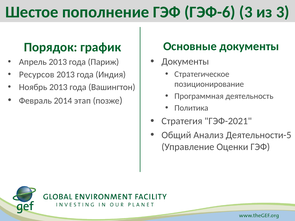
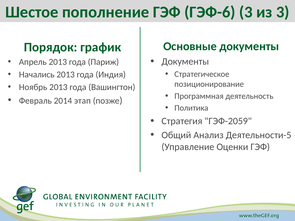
Ресурсов: Ресурсов -> Начались
ГЭФ-2021: ГЭФ-2021 -> ГЭФ-2059
